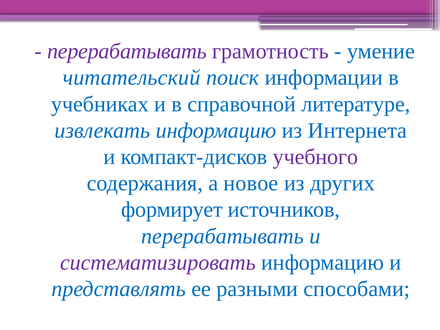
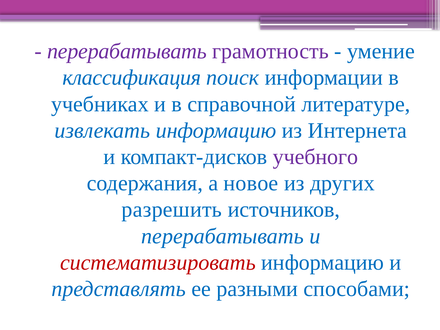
читательский: читательский -> классификация
формирует: формирует -> разрешить
систематизировать colour: purple -> red
